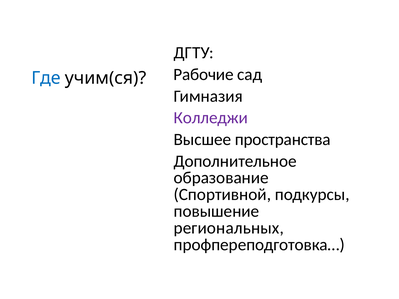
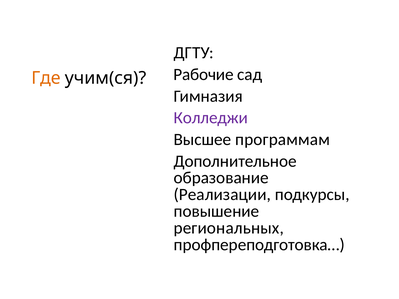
Где colour: blue -> orange
пространства: пространства -> программам
Спортивной: Спортивной -> Реализации
